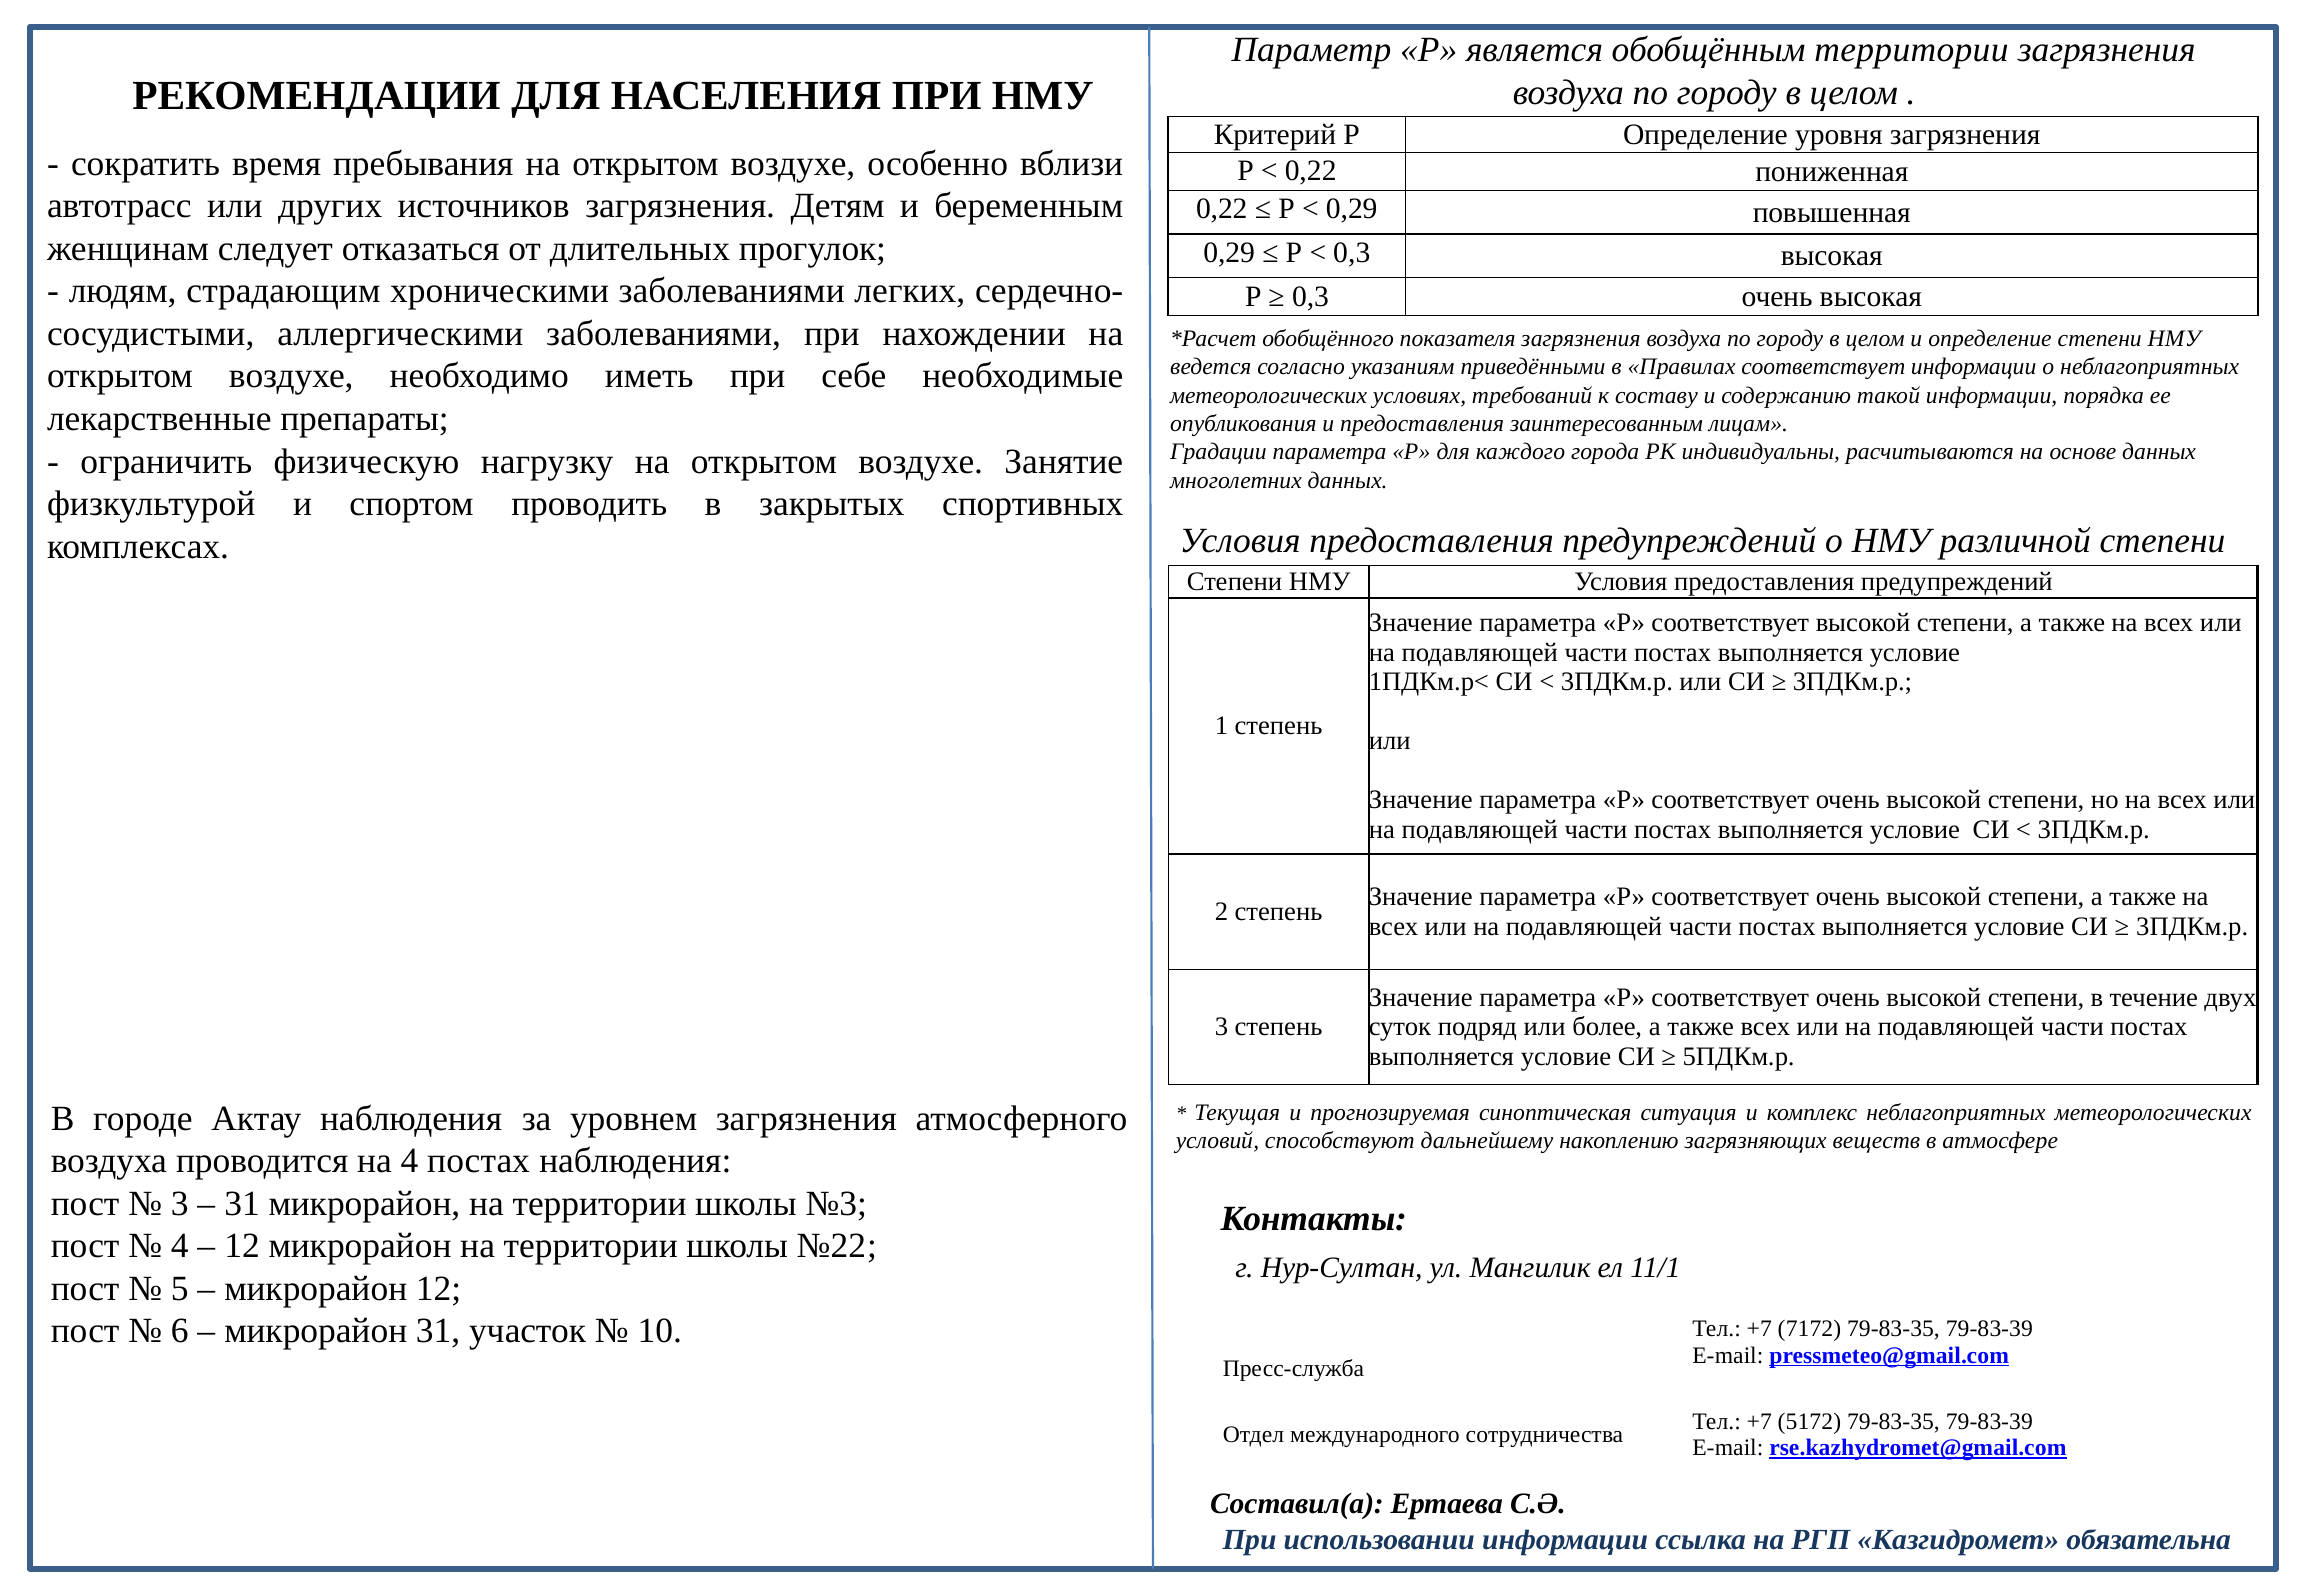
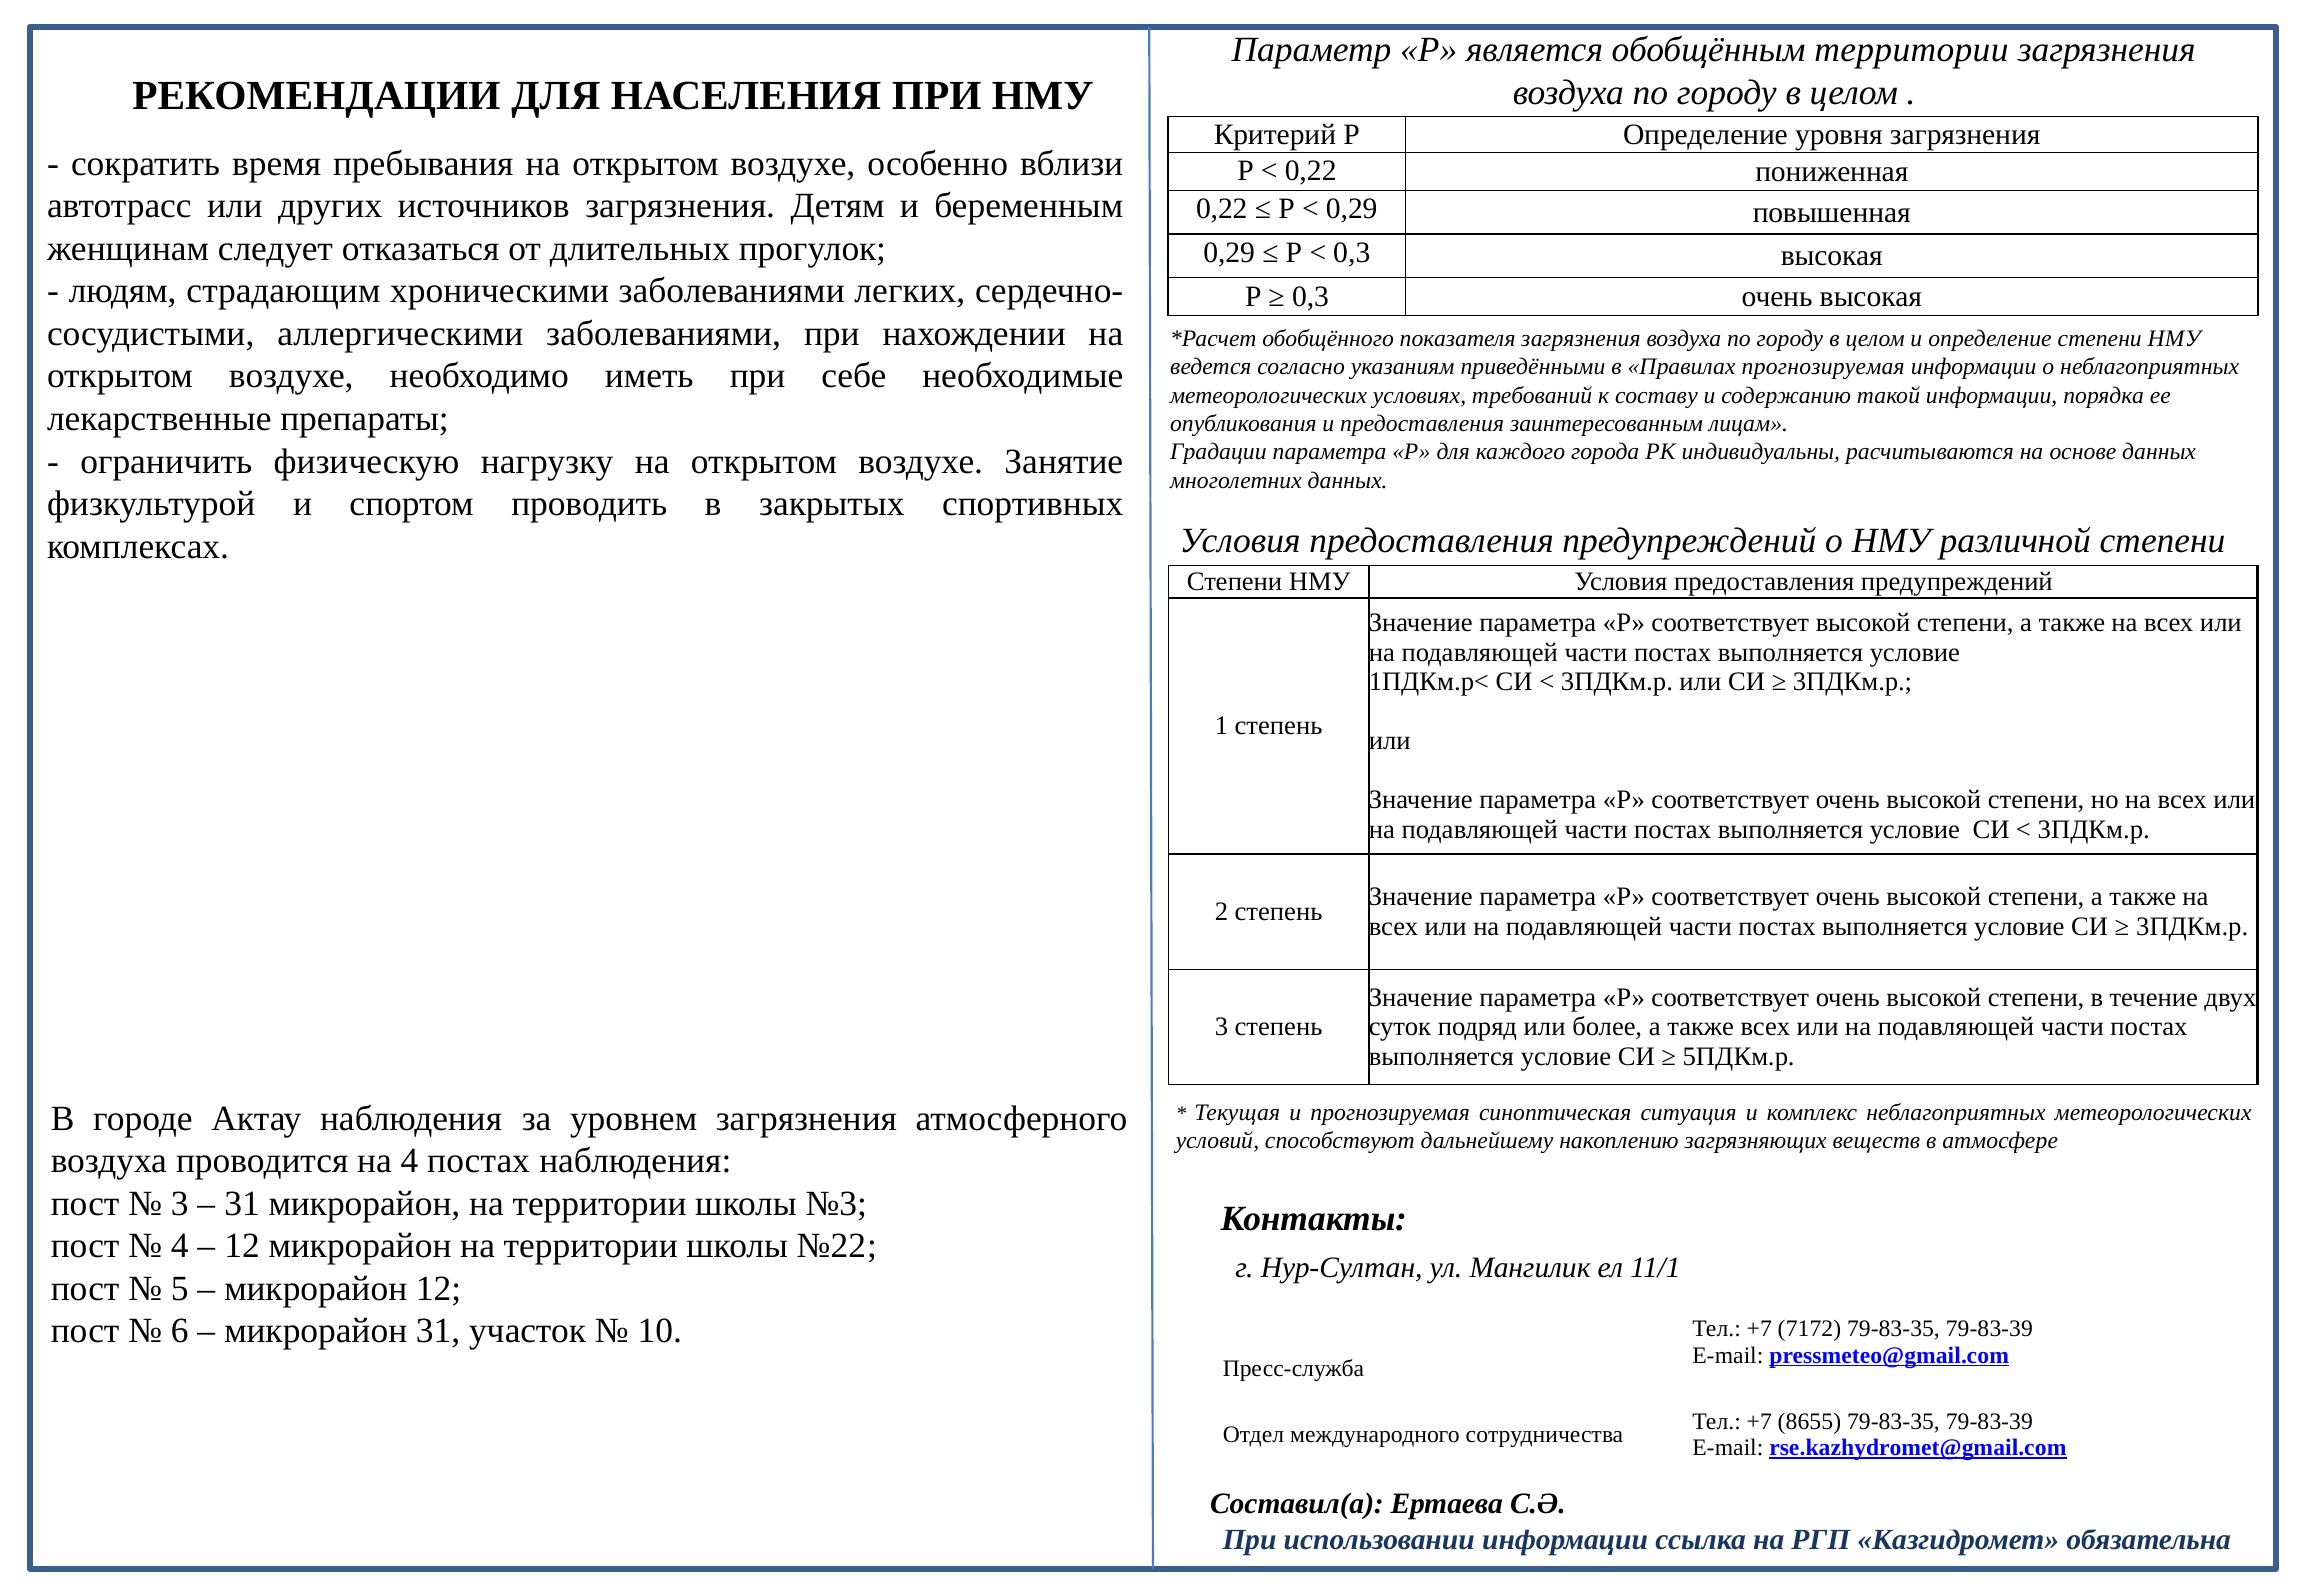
Правилах соответствует: соответствует -> прогнозируемая
5172: 5172 -> 8655
